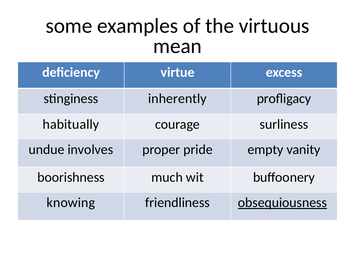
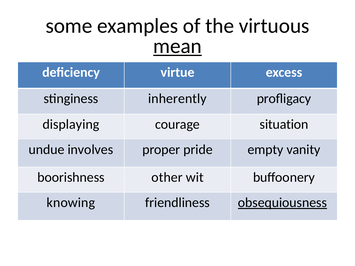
mean underline: none -> present
habitually: habitually -> displaying
surliness: surliness -> situation
much: much -> other
